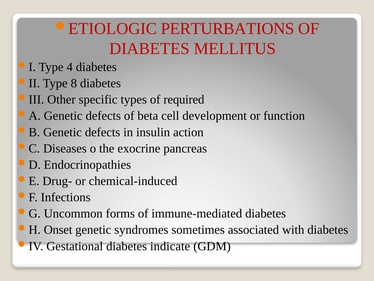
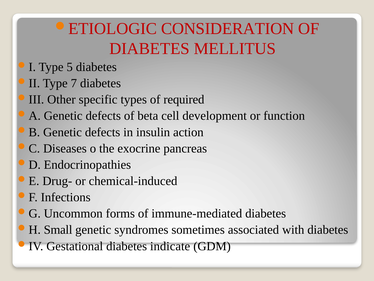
PERTURBATIONS: PERTURBATIONS -> CONSIDERATION
4: 4 -> 5
8: 8 -> 7
Onset: Onset -> Small
